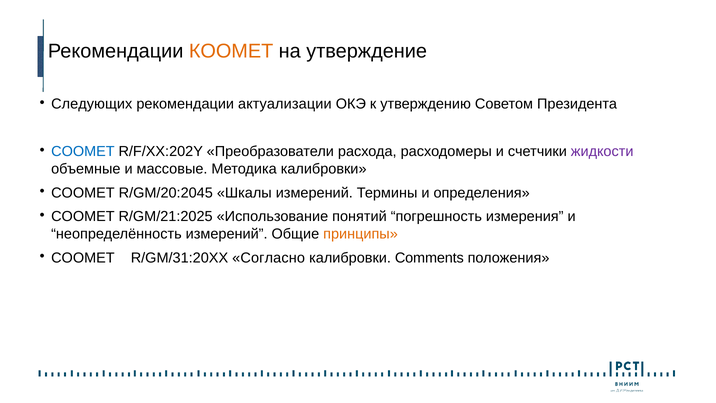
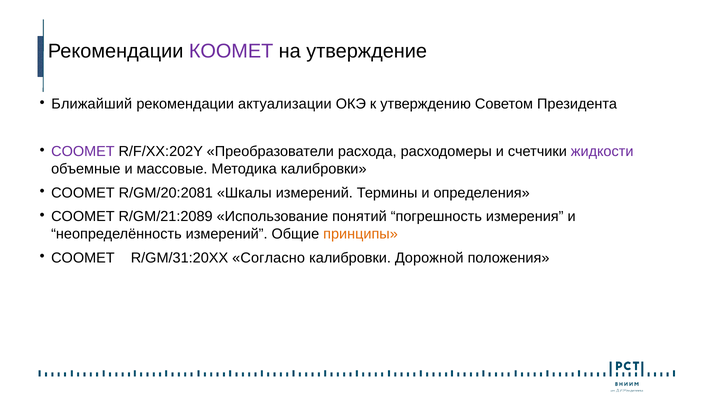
КООМЕТ colour: orange -> purple
Следующих: Следующих -> Ближайший
CОOMET at (83, 151) colour: blue -> purple
R/GM/20:2045: R/GM/20:2045 -> R/GM/20:2081
R/GM/21:2025: R/GM/21:2025 -> R/GM/21:2089
Comments: Comments -> Дорожной
